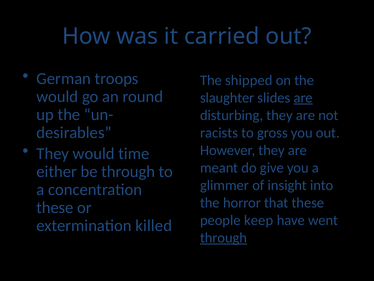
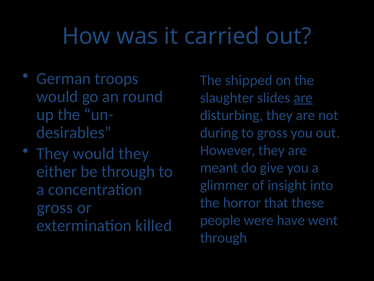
racists: racists -> during
would time: time -> they
these at (55, 207): these -> gross
keep: keep -> were
through at (224, 237) underline: present -> none
